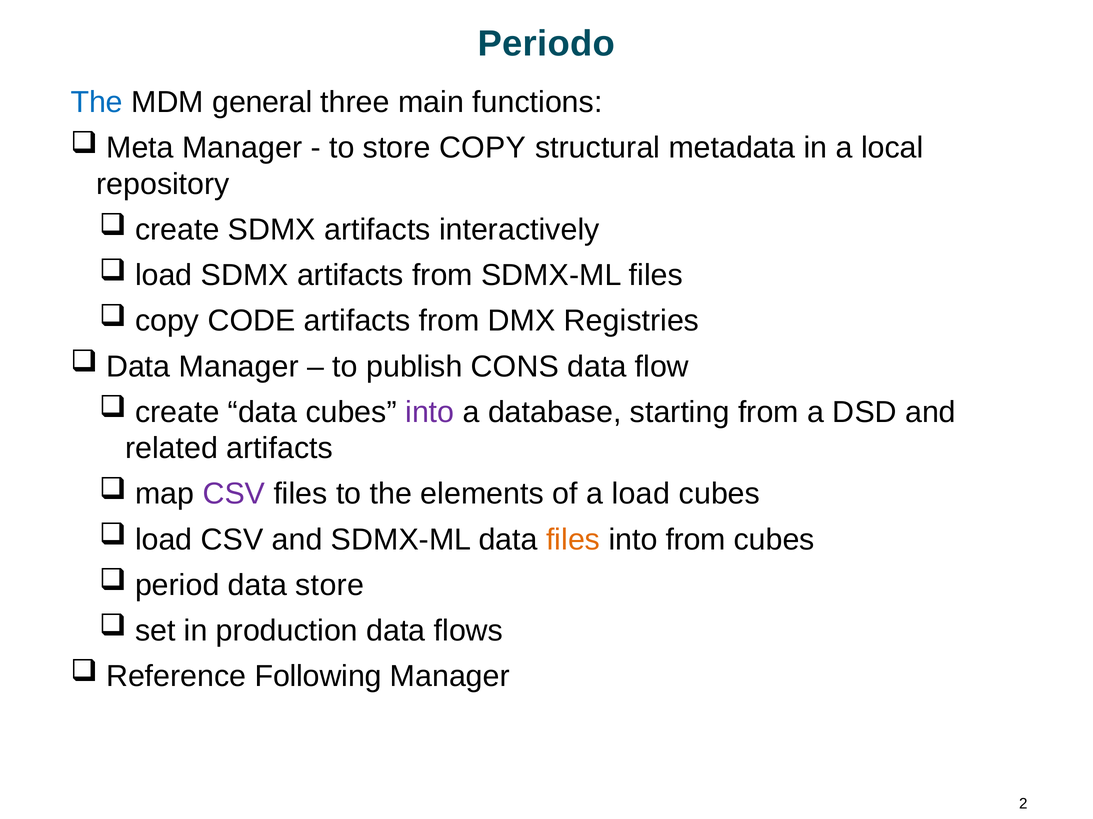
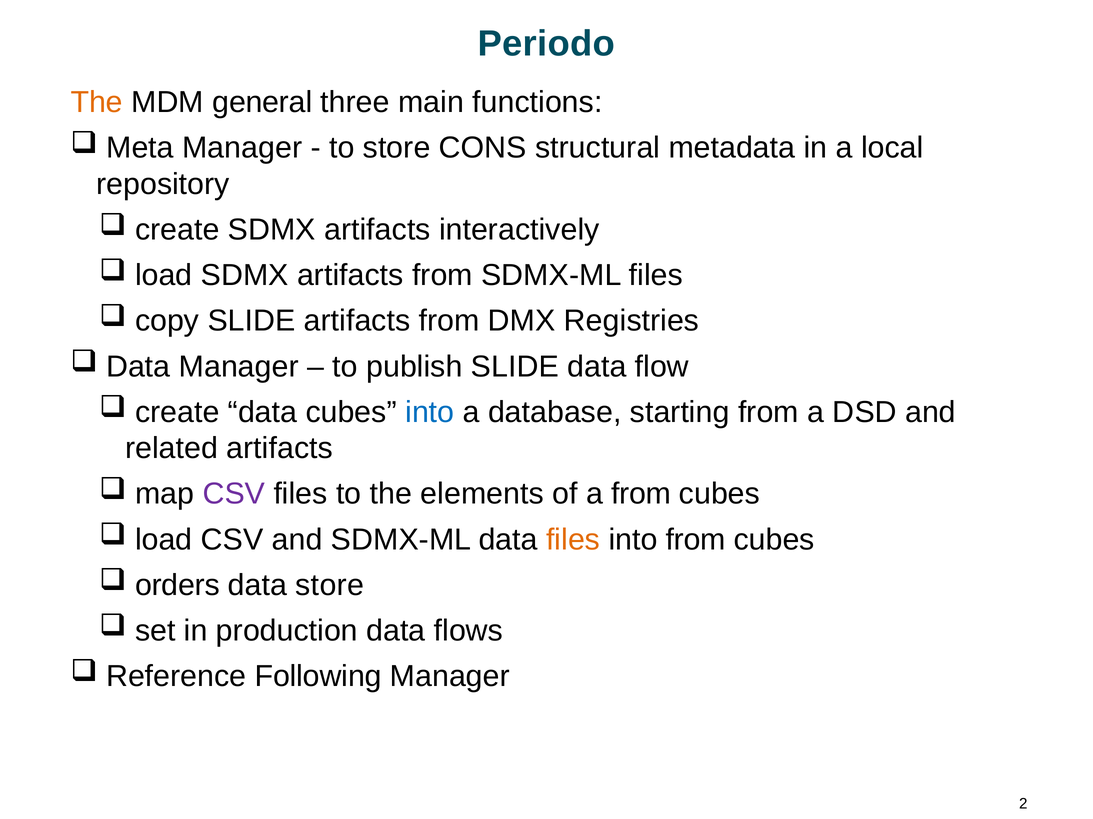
The at (97, 103) colour: blue -> orange
store COPY: COPY -> CONS
copy CODE: CODE -> SLIDE
publish CONS: CONS -> SLIDE
into at (430, 412) colour: purple -> blue
a load: load -> from
period: period -> orders
